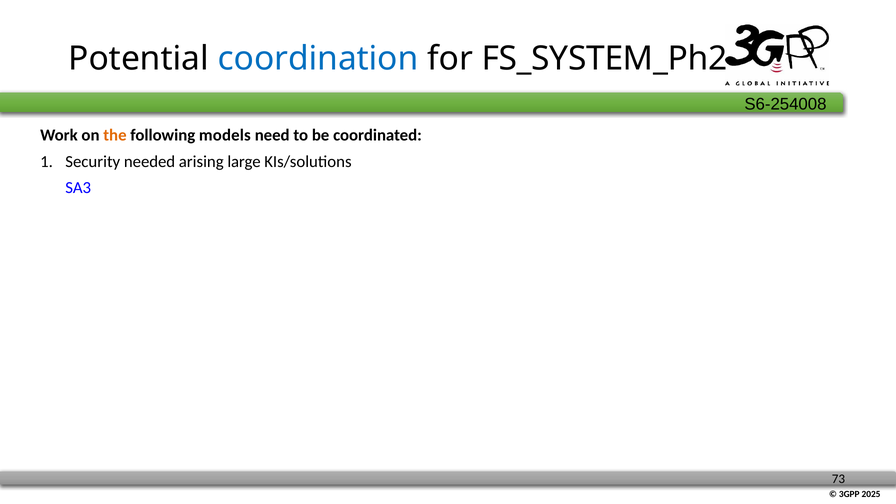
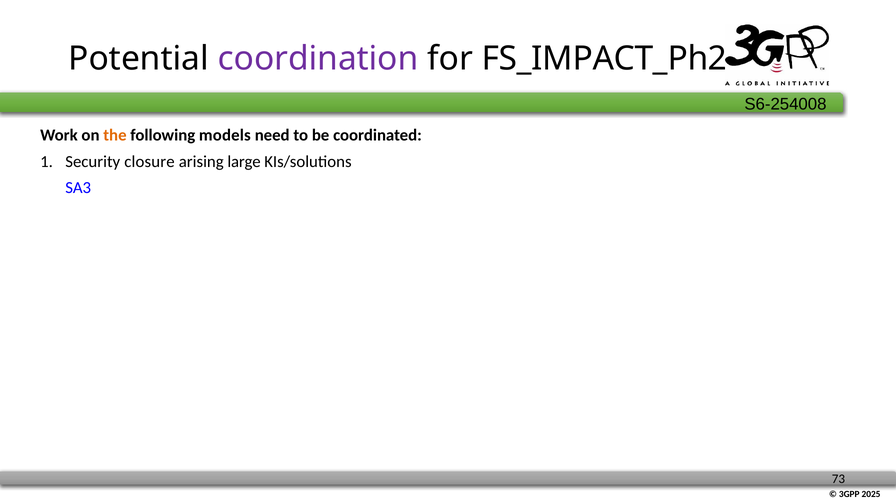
coordination colour: blue -> purple
FS_SYSTEM_Ph2: FS_SYSTEM_Ph2 -> FS_IMPACT_Ph2
needed: needed -> closure
